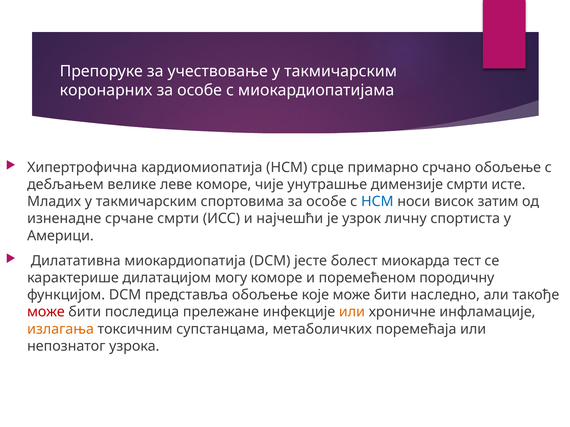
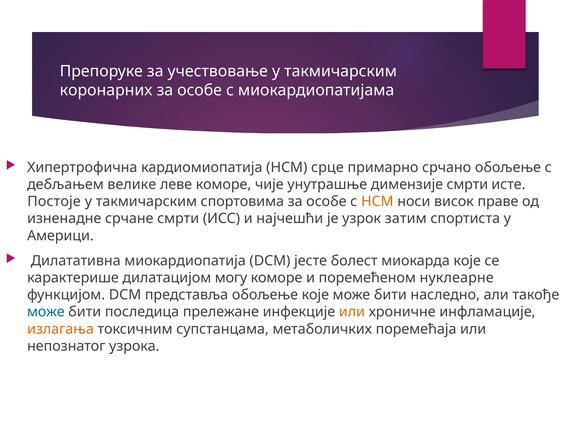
Младих: Младих -> Постоје
HCM at (377, 202) colour: blue -> orange
затим: затим -> праве
личну: личну -> затим
миокарда тест: тест -> које
породичну: породичну -> нуклеарне
може at (46, 312) colour: red -> blue
